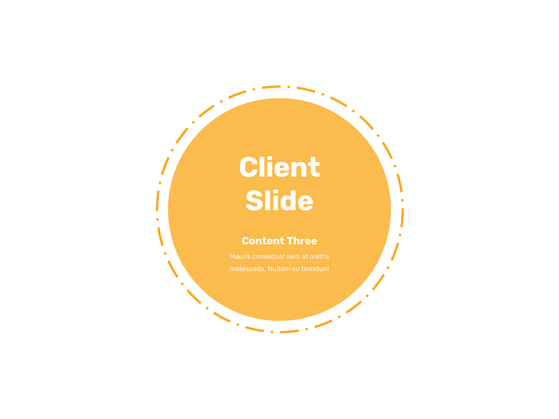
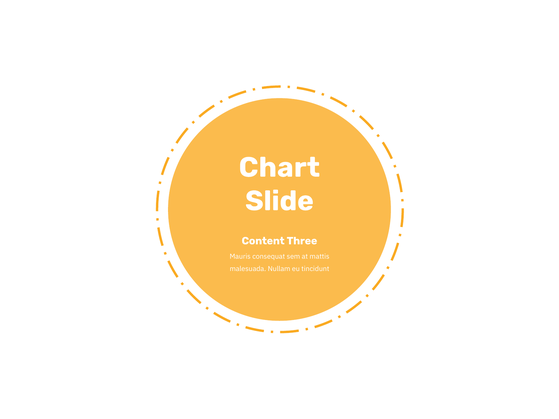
Client: Client -> Chart
